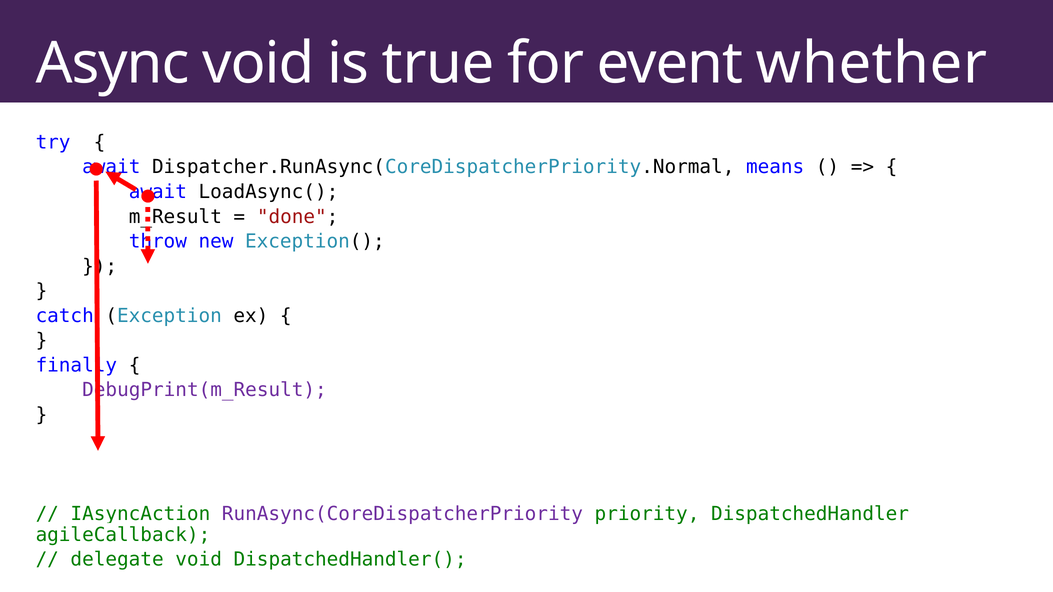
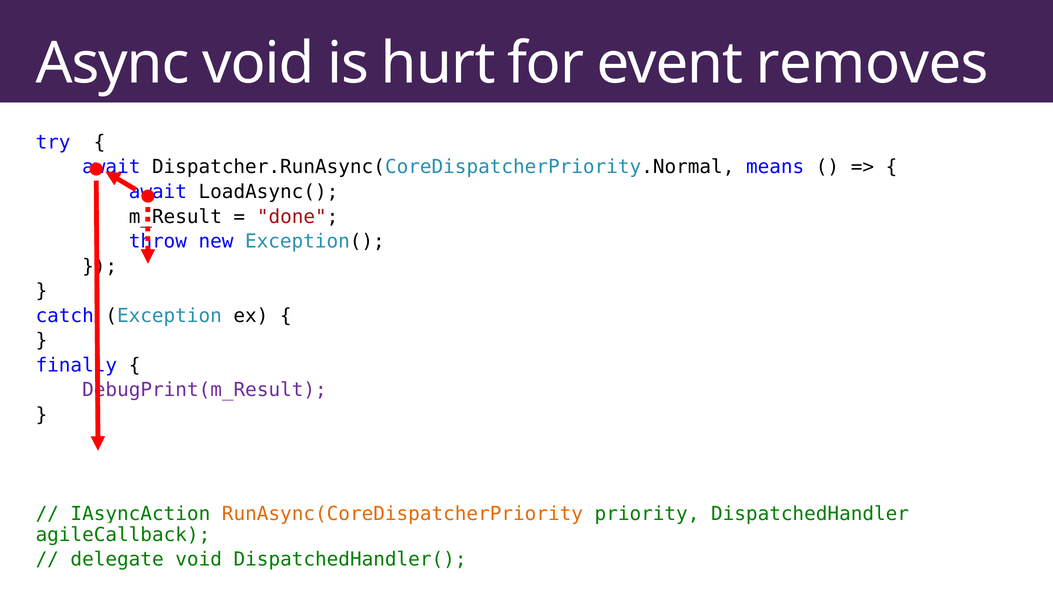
true: true -> hurt
whether: whether -> removes
RunAsync(CoreDispatcherPriority colour: purple -> orange
